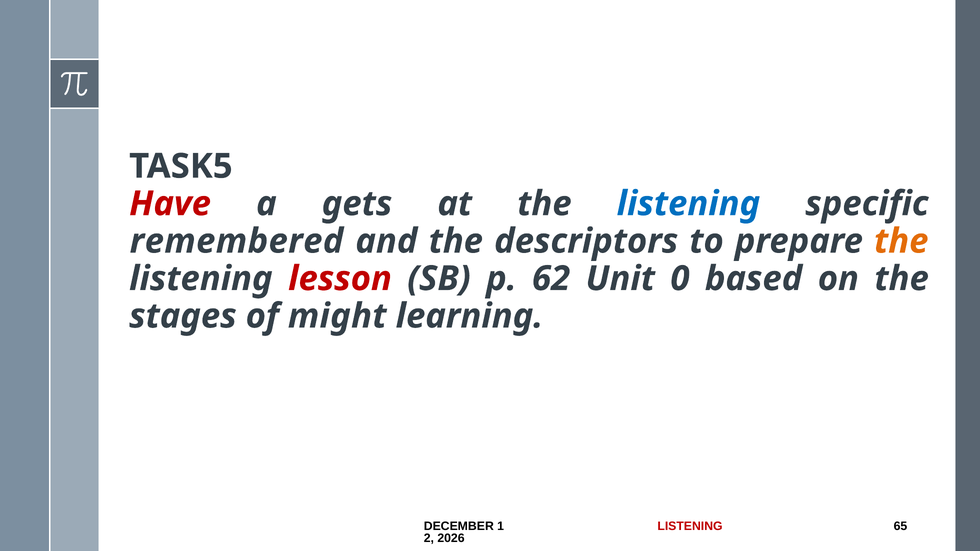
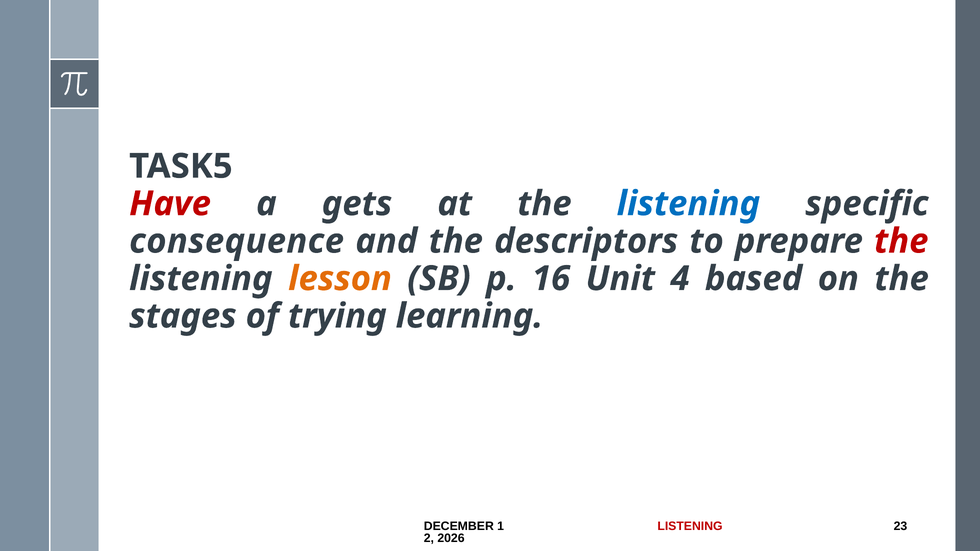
remembered: remembered -> consequence
the at (901, 241) colour: orange -> red
lesson colour: red -> orange
62: 62 -> 16
0: 0 -> 4
might: might -> trying
65: 65 -> 23
